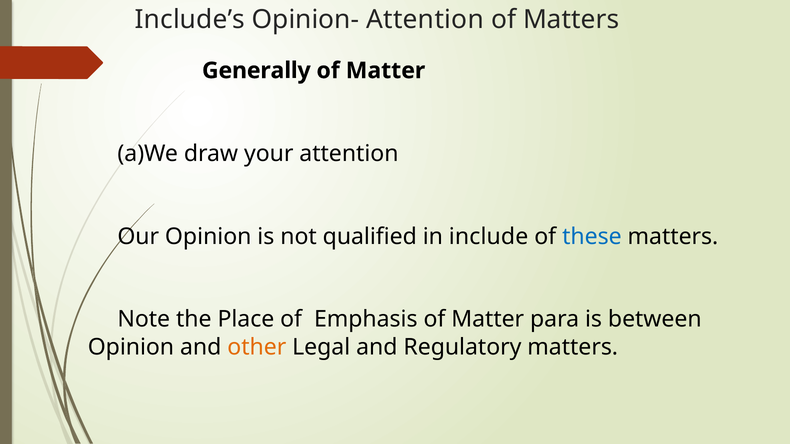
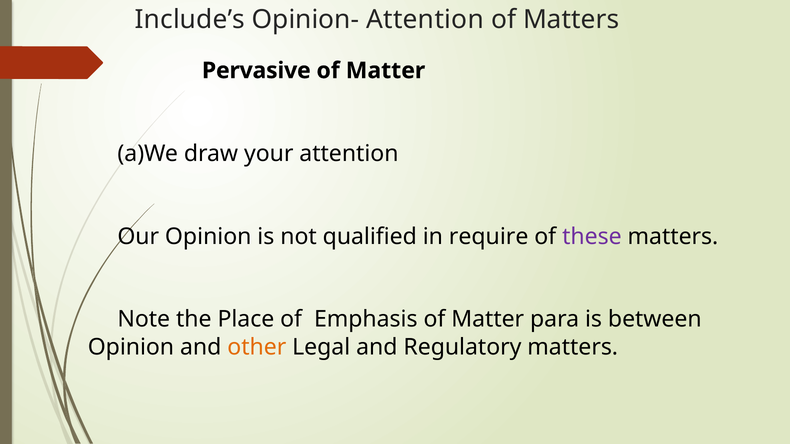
Generally: Generally -> Pervasive
include: include -> require
these colour: blue -> purple
